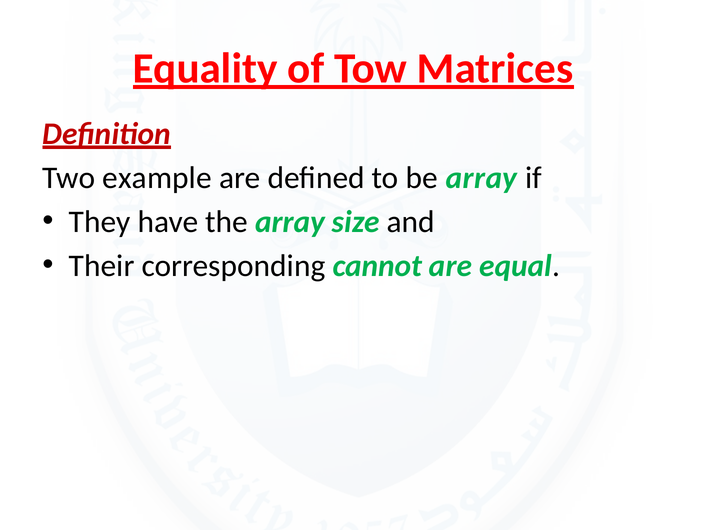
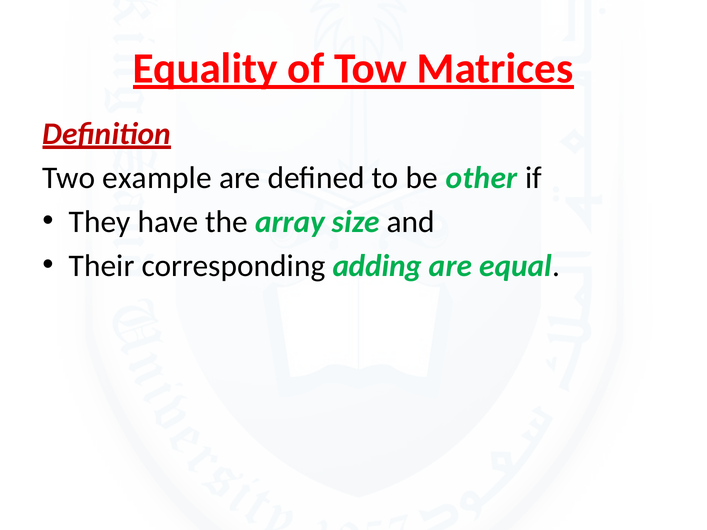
be array: array -> other
cannot: cannot -> adding
